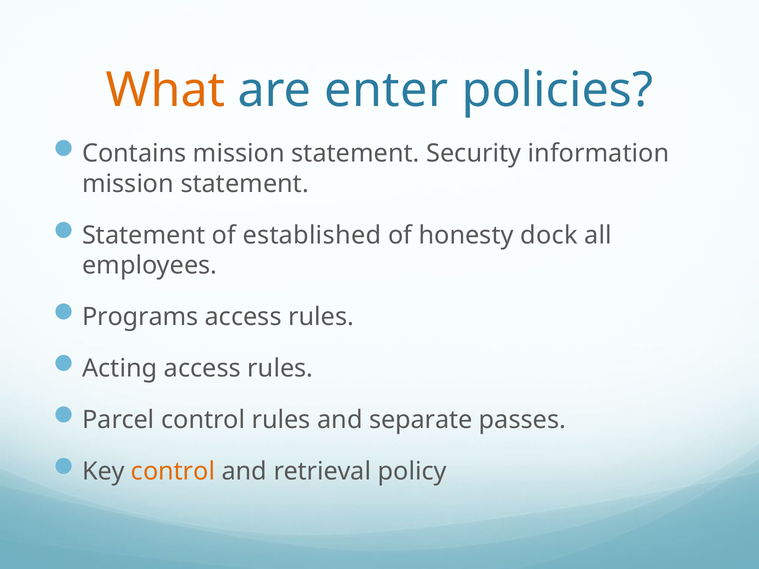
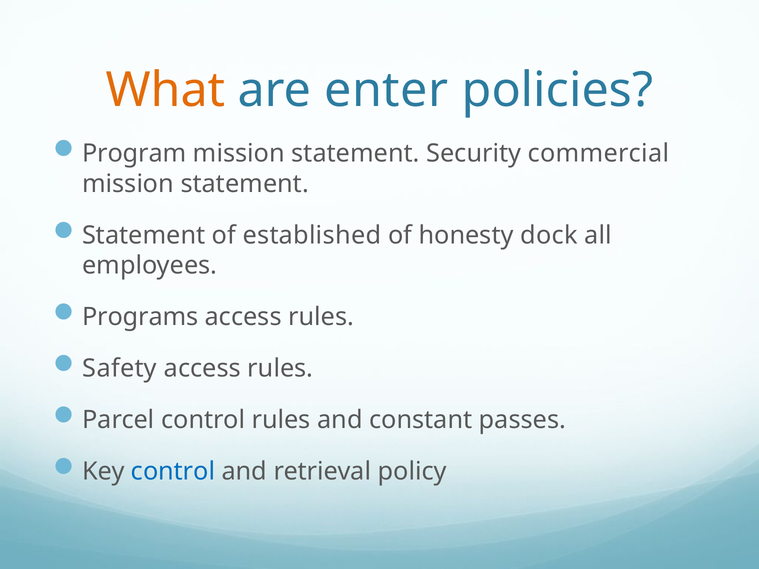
Contains: Contains -> Program
information: information -> commercial
Acting: Acting -> Safety
separate: separate -> constant
control at (173, 472) colour: orange -> blue
